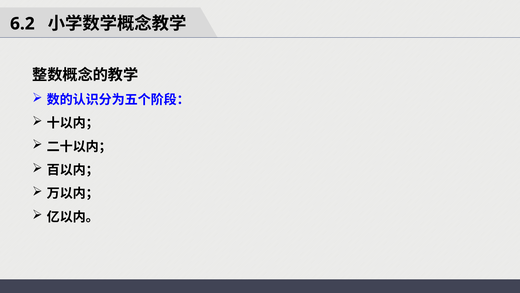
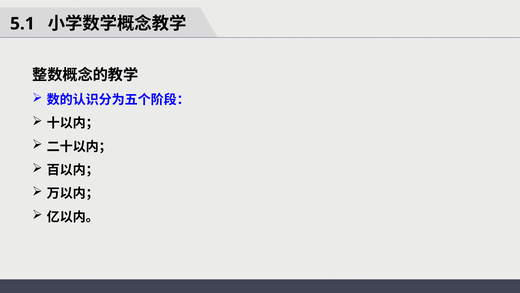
6.2: 6.2 -> 5.1
